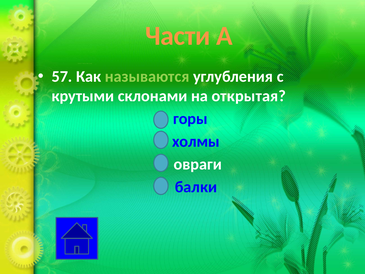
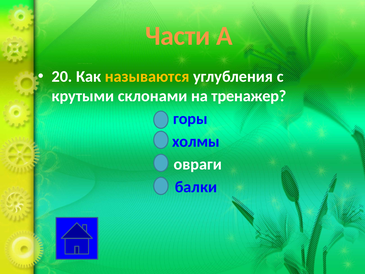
57: 57 -> 20
называются colour: light green -> yellow
открытая: открытая -> тренажер
